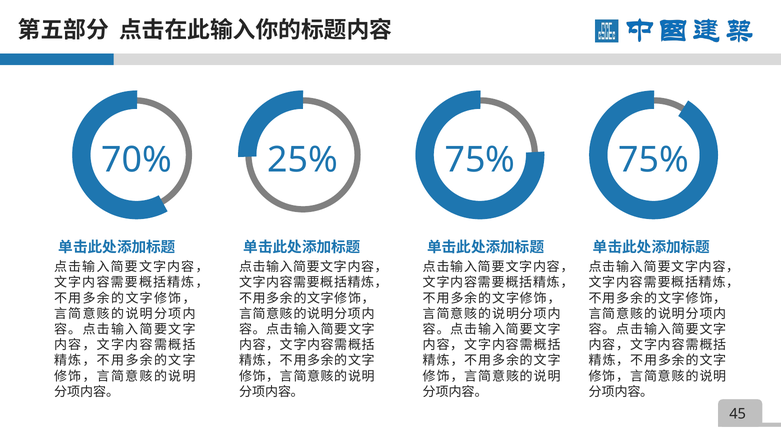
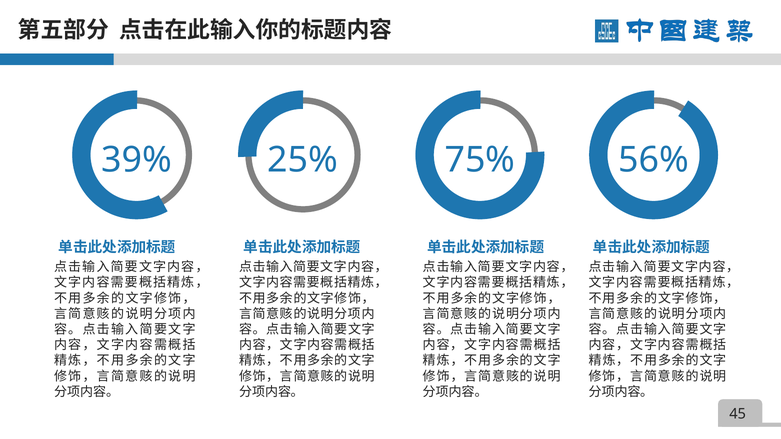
70%: 70% -> 39%
75% at (654, 160): 75% -> 56%
